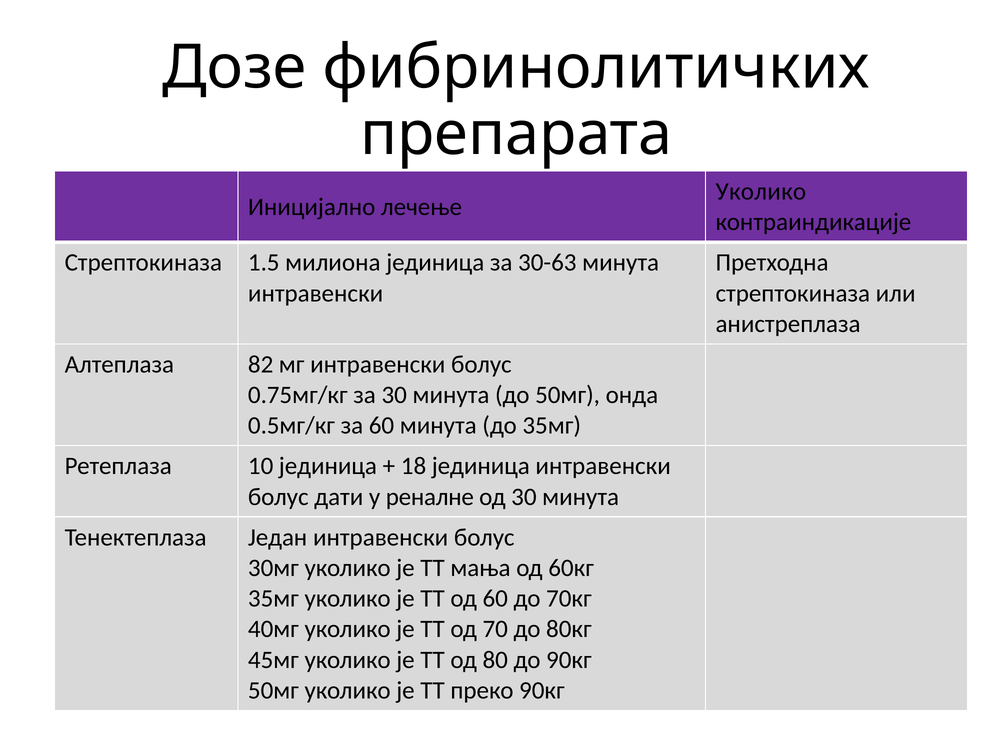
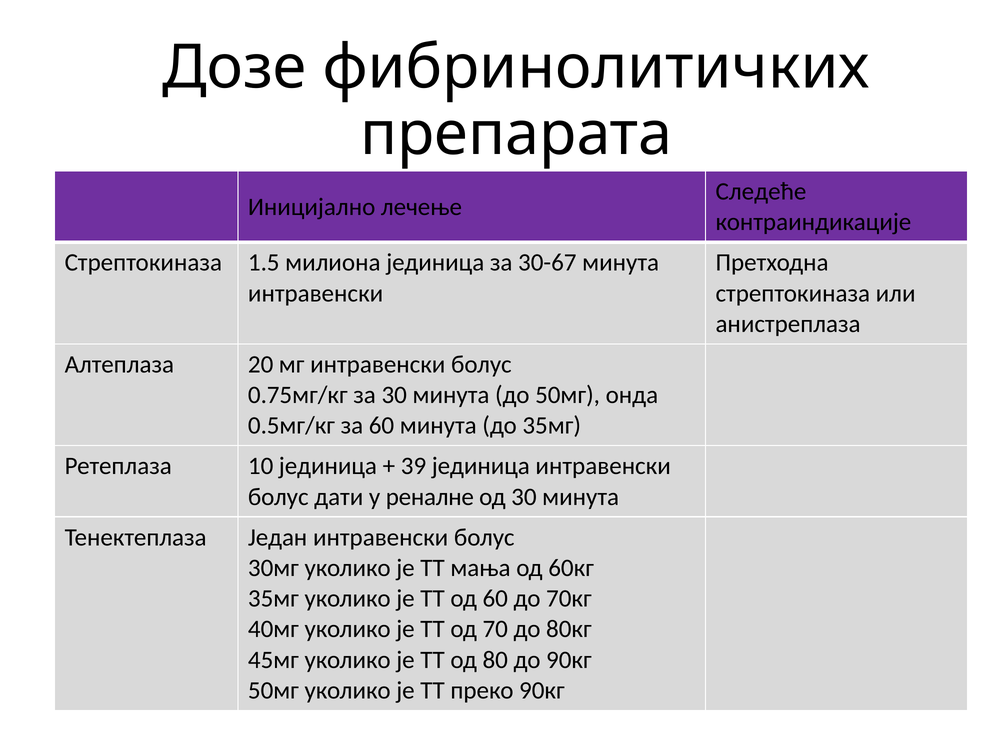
Уколико at (761, 191): Уколико -> Следеће
30-63: 30-63 -> 30-67
82: 82 -> 20
18: 18 -> 39
